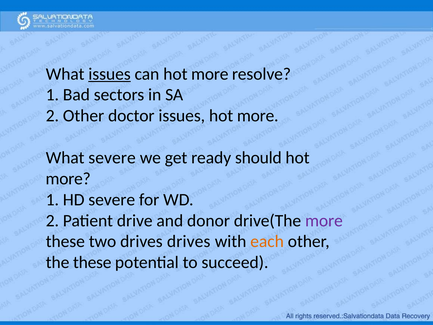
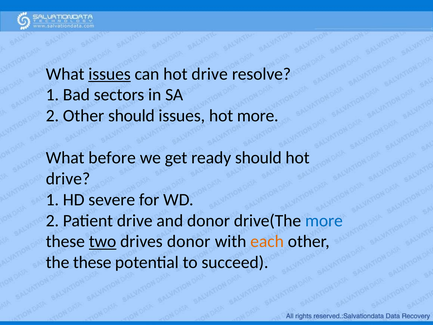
can hot more: more -> drive
Other doctor: doctor -> should
What severe: severe -> before
more at (68, 179): more -> drive
more at (324, 220) colour: purple -> blue
two underline: none -> present
drives drives: drives -> donor
